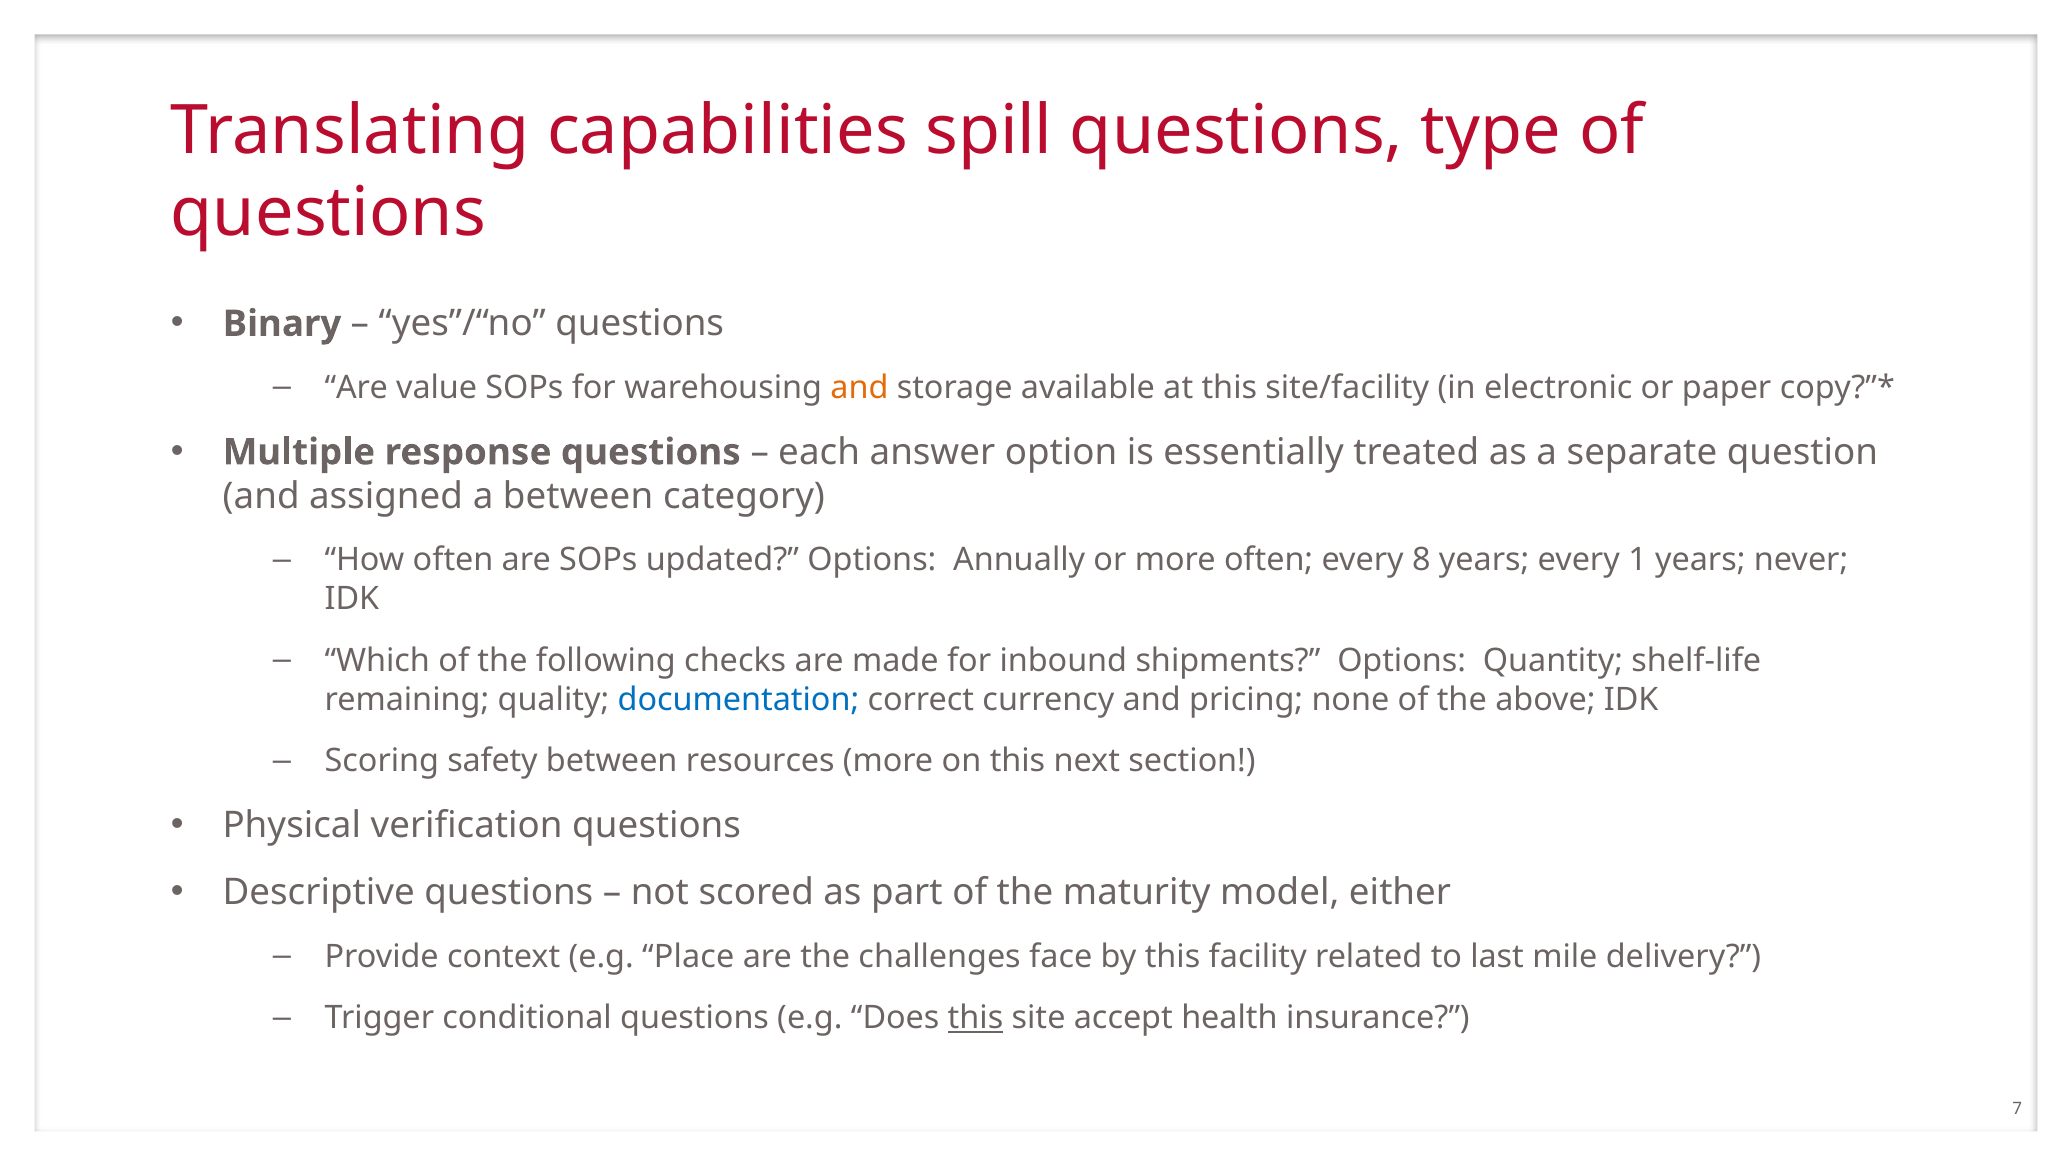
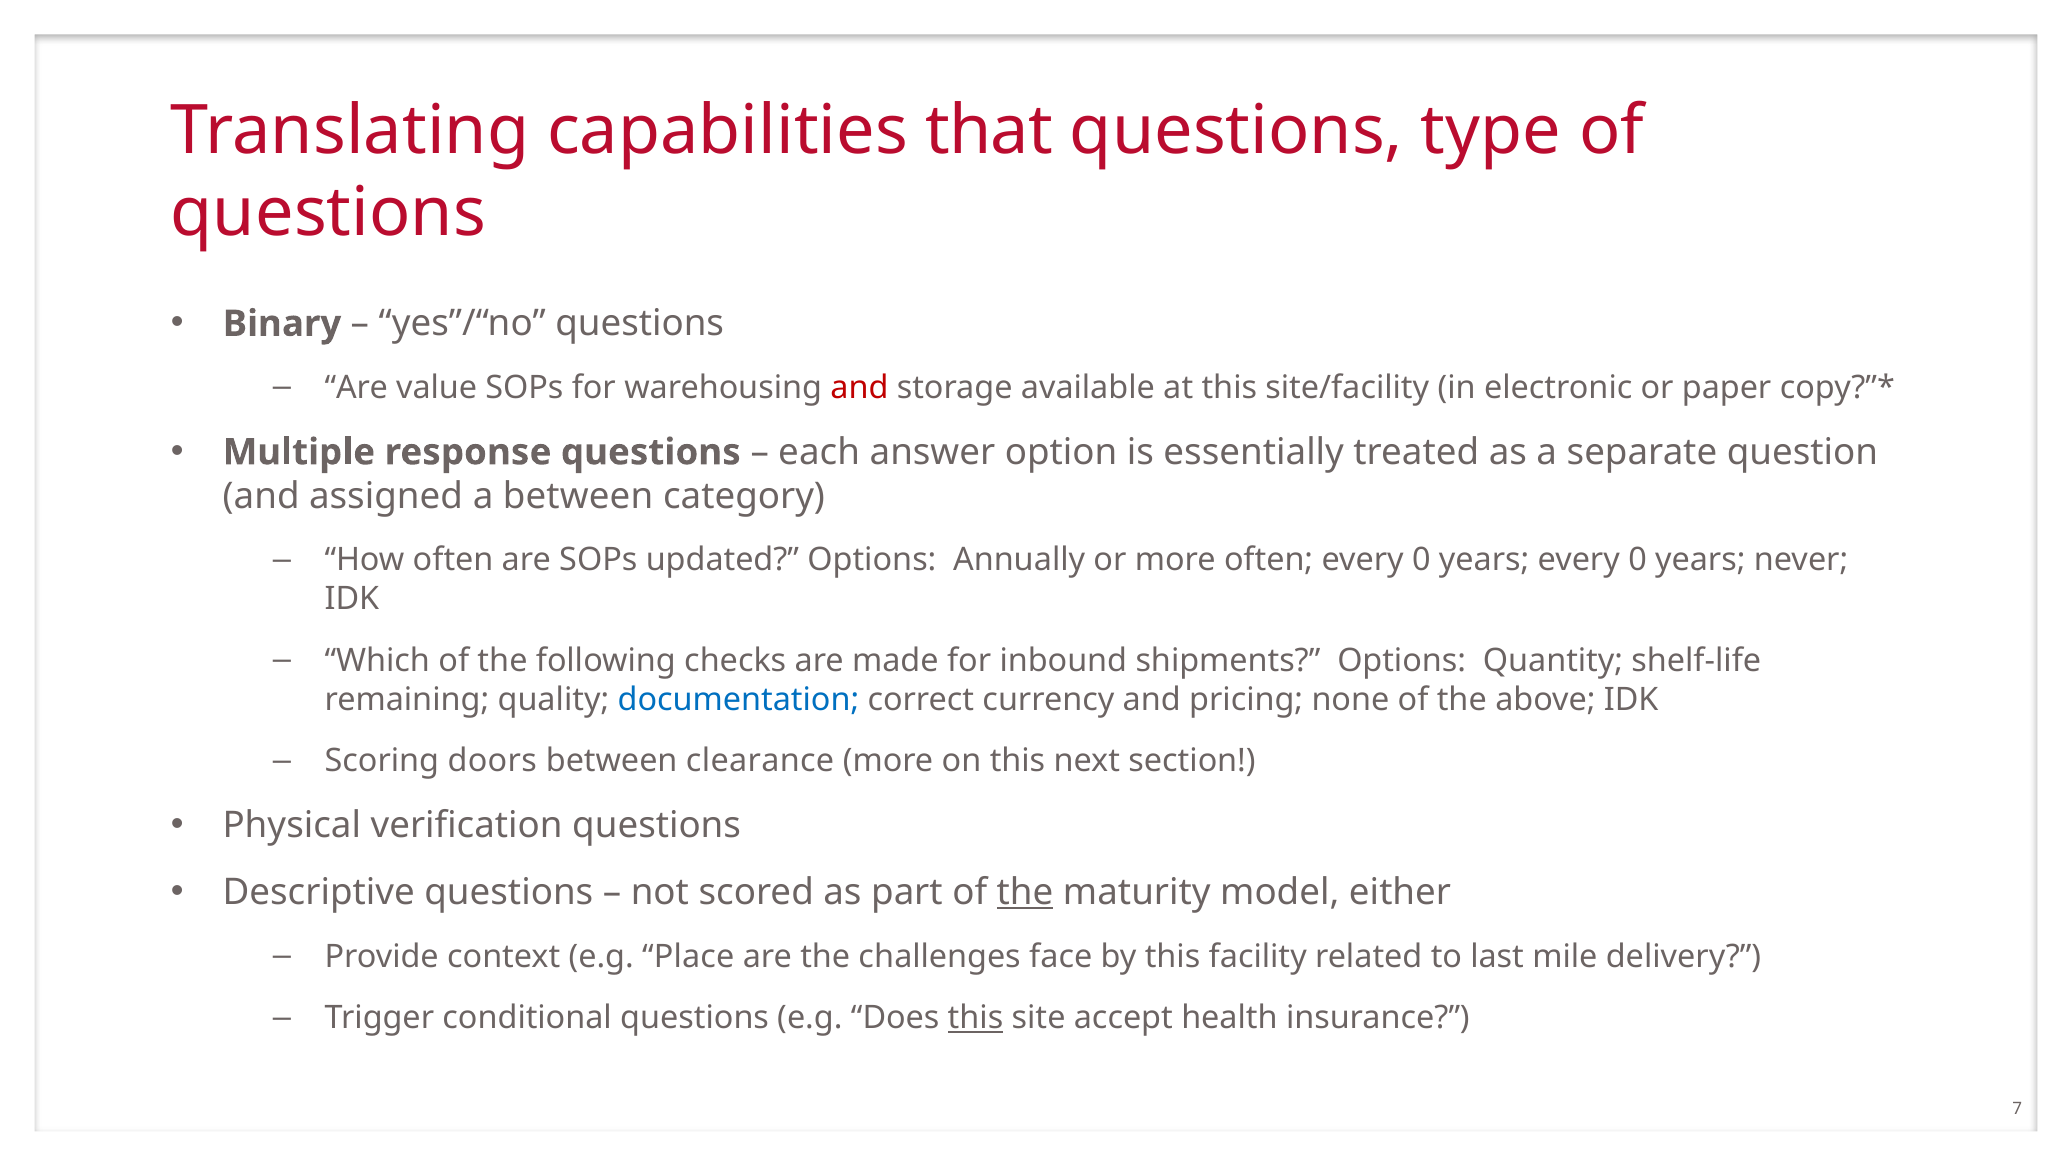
spill: spill -> that
and at (859, 388) colour: orange -> red
often every 8: 8 -> 0
years every 1: 1 -> 0
safety: safety -> doors
resources: resources -> clearance
the at (1025, 893) underline: none -> present
